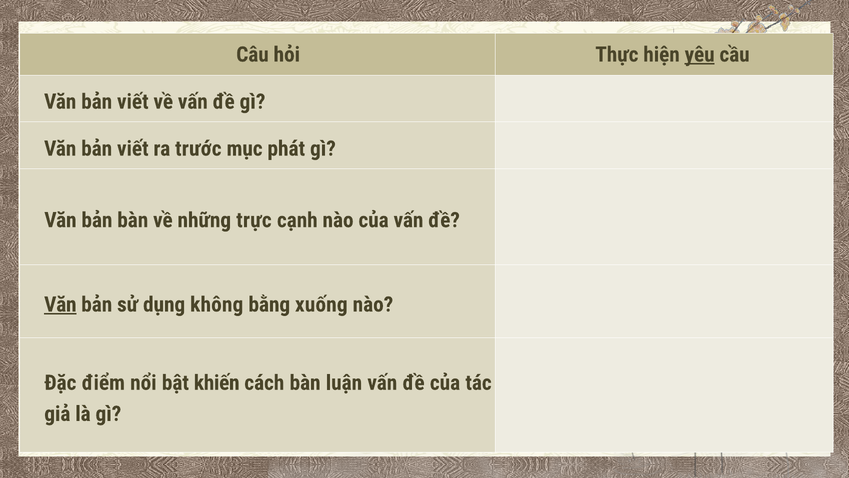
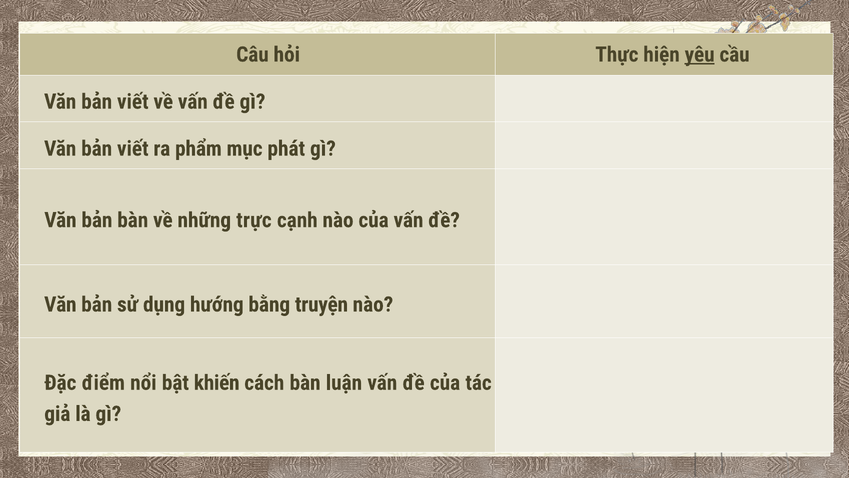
trước: trước -> phẩm
Văn at (60, 304) underline: present -> none
không: không -> hướng
xuống: xuống -> truyện
